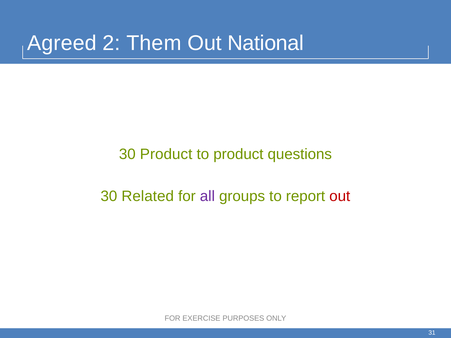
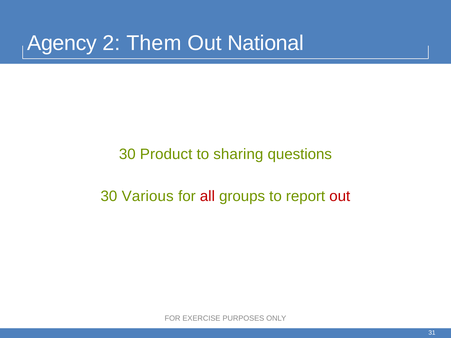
Agreed: Agreed -> Agency
to product: product -> sharing
Related: Related -> Various
all colour: purple -> red
